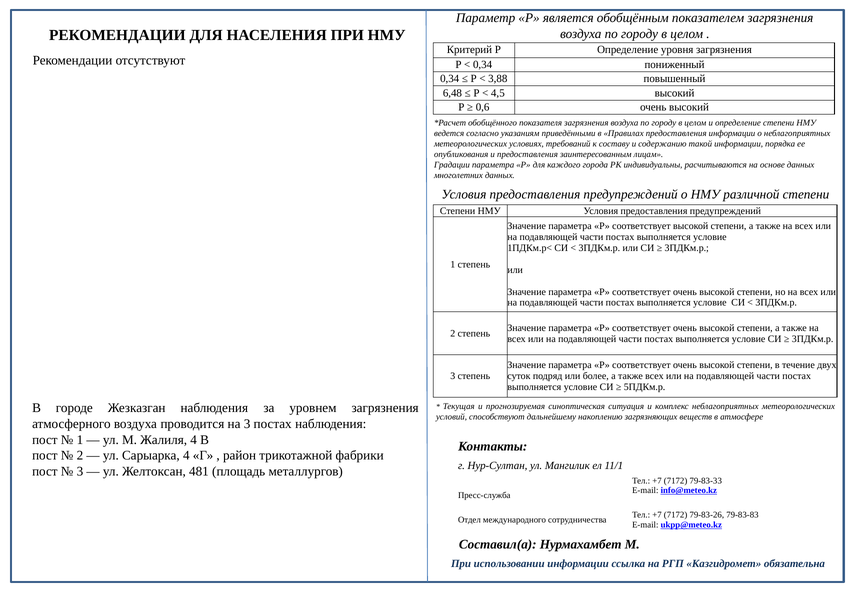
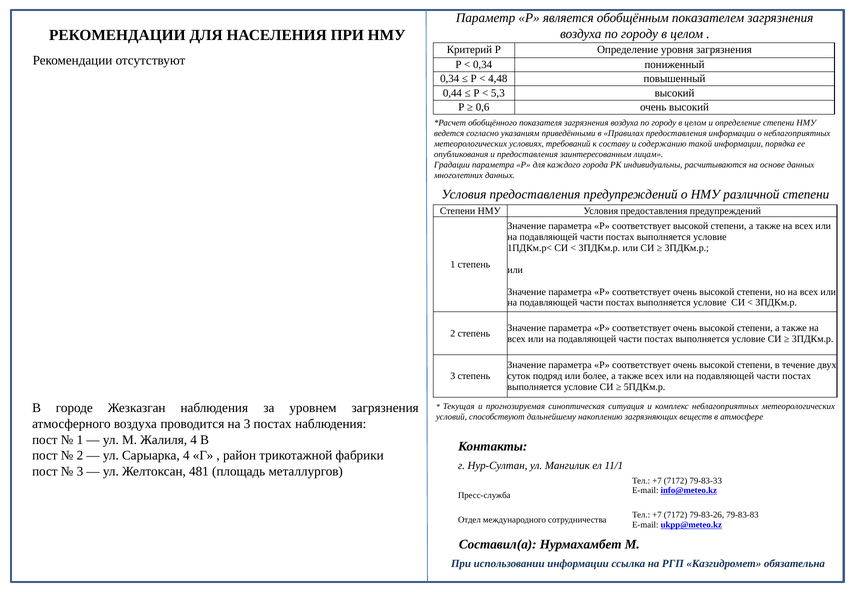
3,88: 3,88 -> 4,48
6,48: 6,48 -> 0,44
4,5: 4,5 -> 5,3
